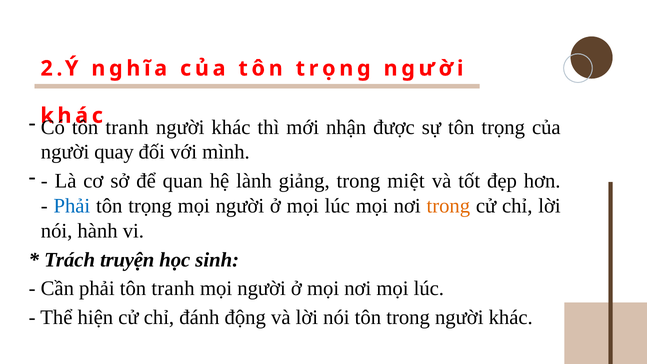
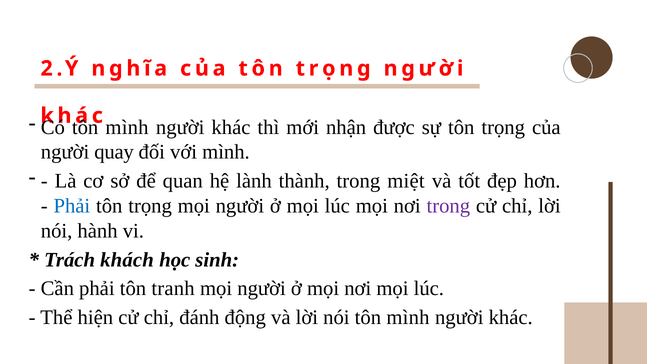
tranh at (127, 127): tranh -> mình
giảng: giảng -> thành
trong at (448, 206) colour: orange -> purple
truyện: truyện -> khách
nói tôn trong: trong -> mình
